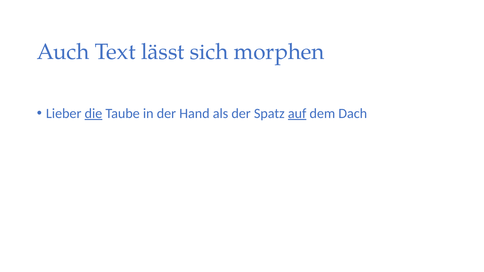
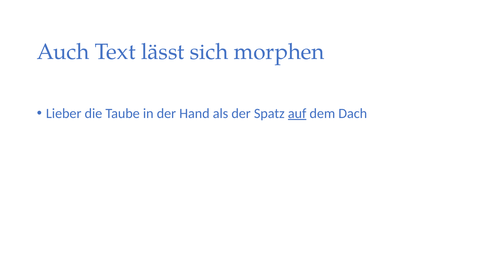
die underline: present -> none
